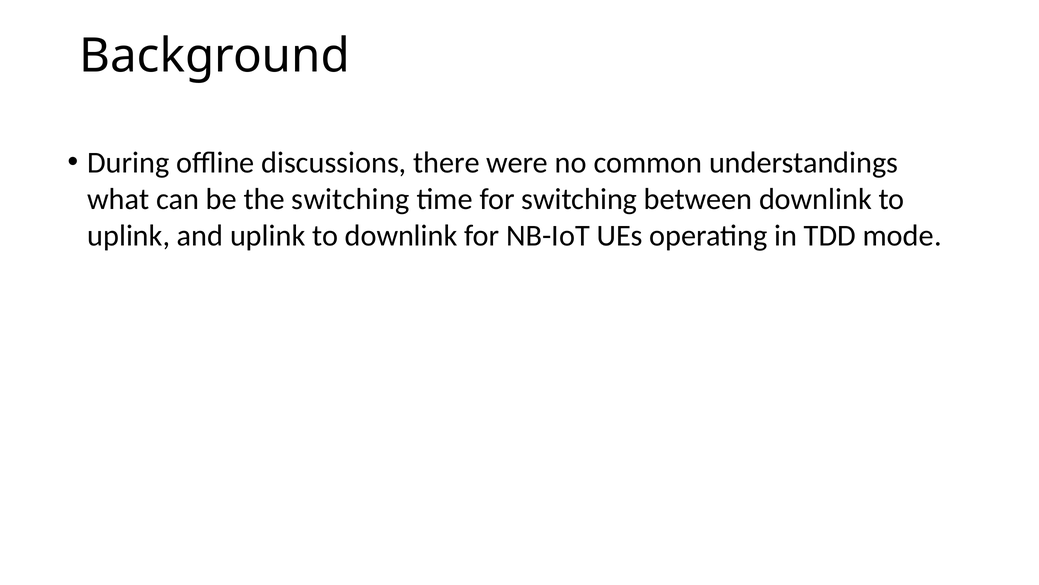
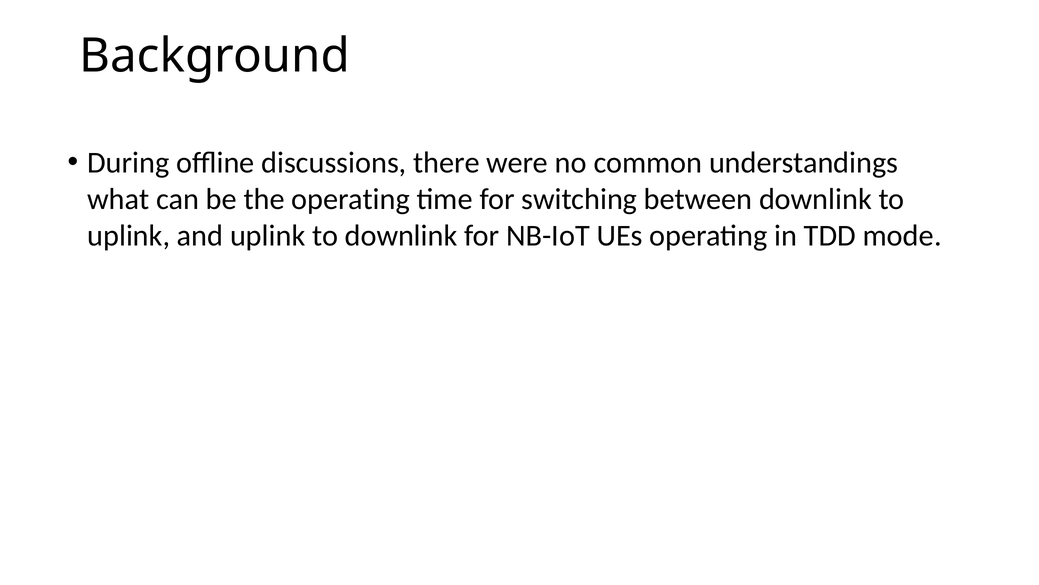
the switching: switching -> operating
